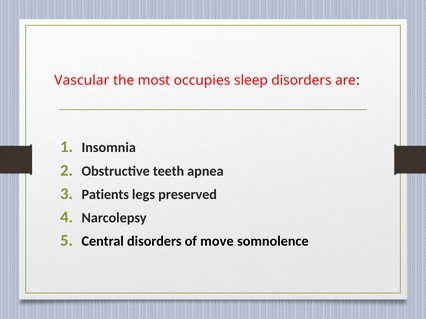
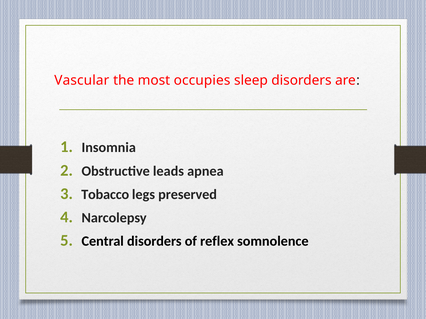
teeth: teeth -> leads
Patients: Patients -> Tobacco
move: move -> reflex
